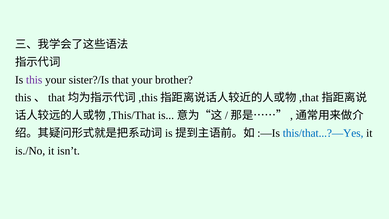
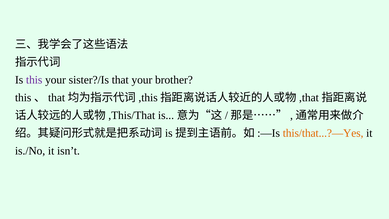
this/that...?—Yes colour: blue -> orange
